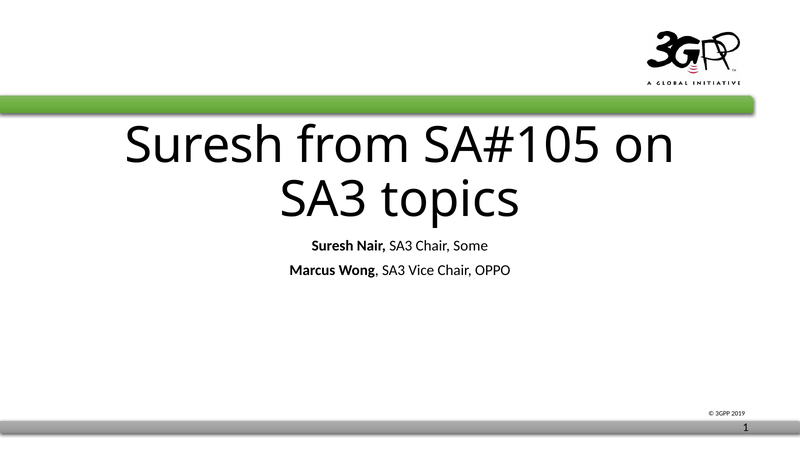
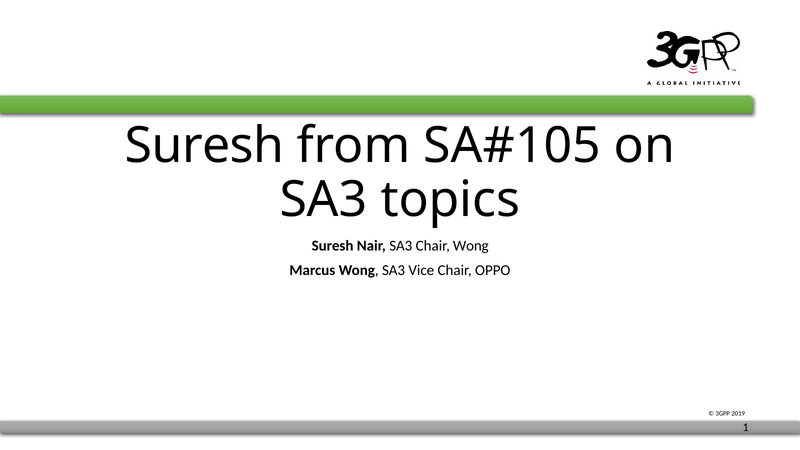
Chair Some: Some -> Wong
